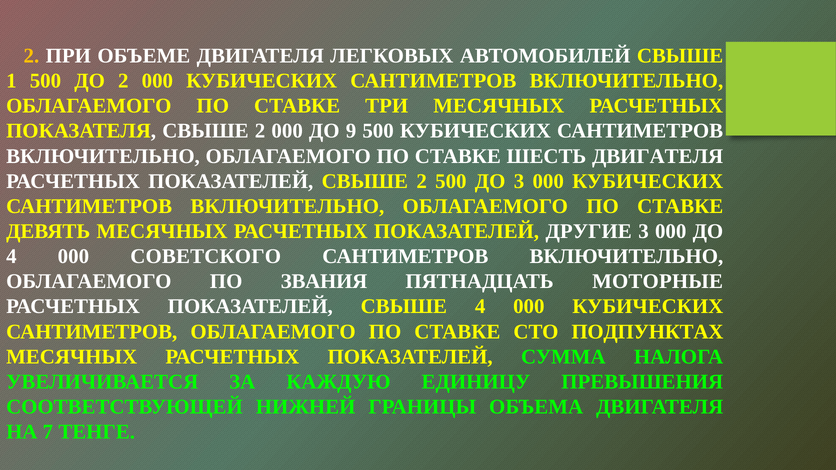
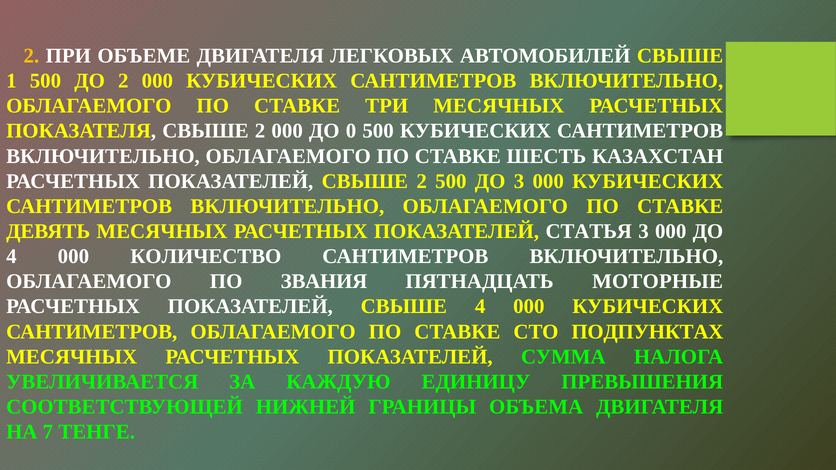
9: 9 -> 0
ШЕСТЬ ДВИГАТЕЛЯ: ДВИГАТЕЛЯ -> КАЗАХСТАН
ДРУГИЕ: ДРУГИЕ -> СТАТЬЯ
СОВЕТСКОГО: СОВЕТСКОГО -> КОЛИЧЕСТВО
